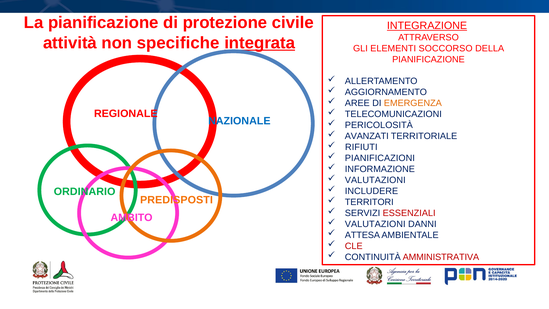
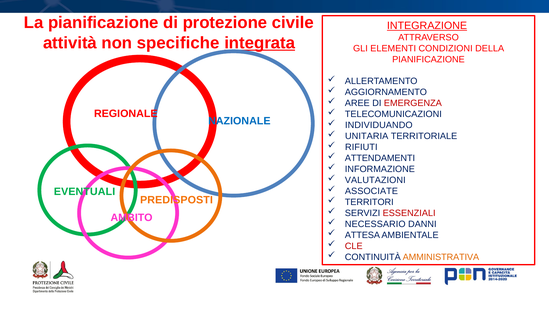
SOCCORSO: SOCCORSO -> CONDIZIONI
EMERGENZA colour: orange -> red
PERICOLOSITÀ: PERICOLOSITÀ -> INDIVIDUANDO
AVANZATI: AVANZATI -> UNITARIA
PIANIFICAZIONI: PIANIFICAZIONI -> ATTENDAMENTI
INCLUDERE: INCLUDERE -> ASSOCIATE
ORDINARIO: ORDINARIO -> EVENTUALI
VALUTAZIONI at (375, 224): VALUTAZIONI -> NECESSARIO
AMMINISTRATIVA colour: red -> orange
